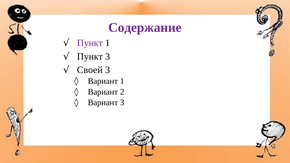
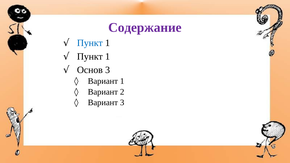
Пункт at (90, 43) colour: purple -> blue
3 at (108, 56): 3 -> 1
Своей: Своей -> Основ
